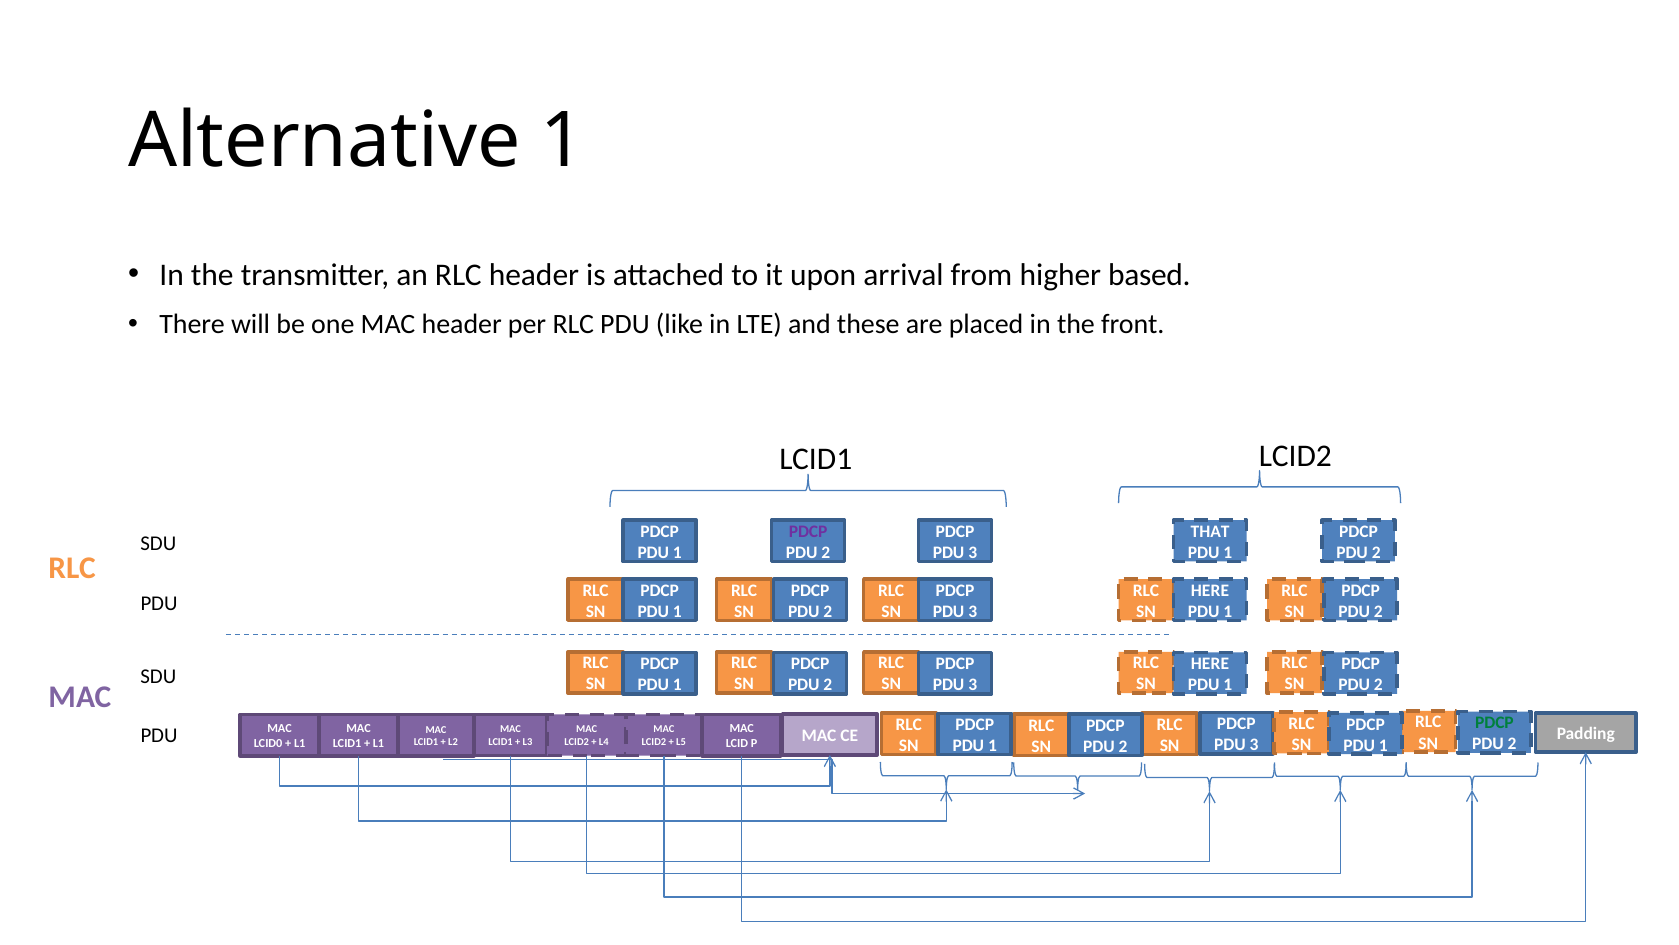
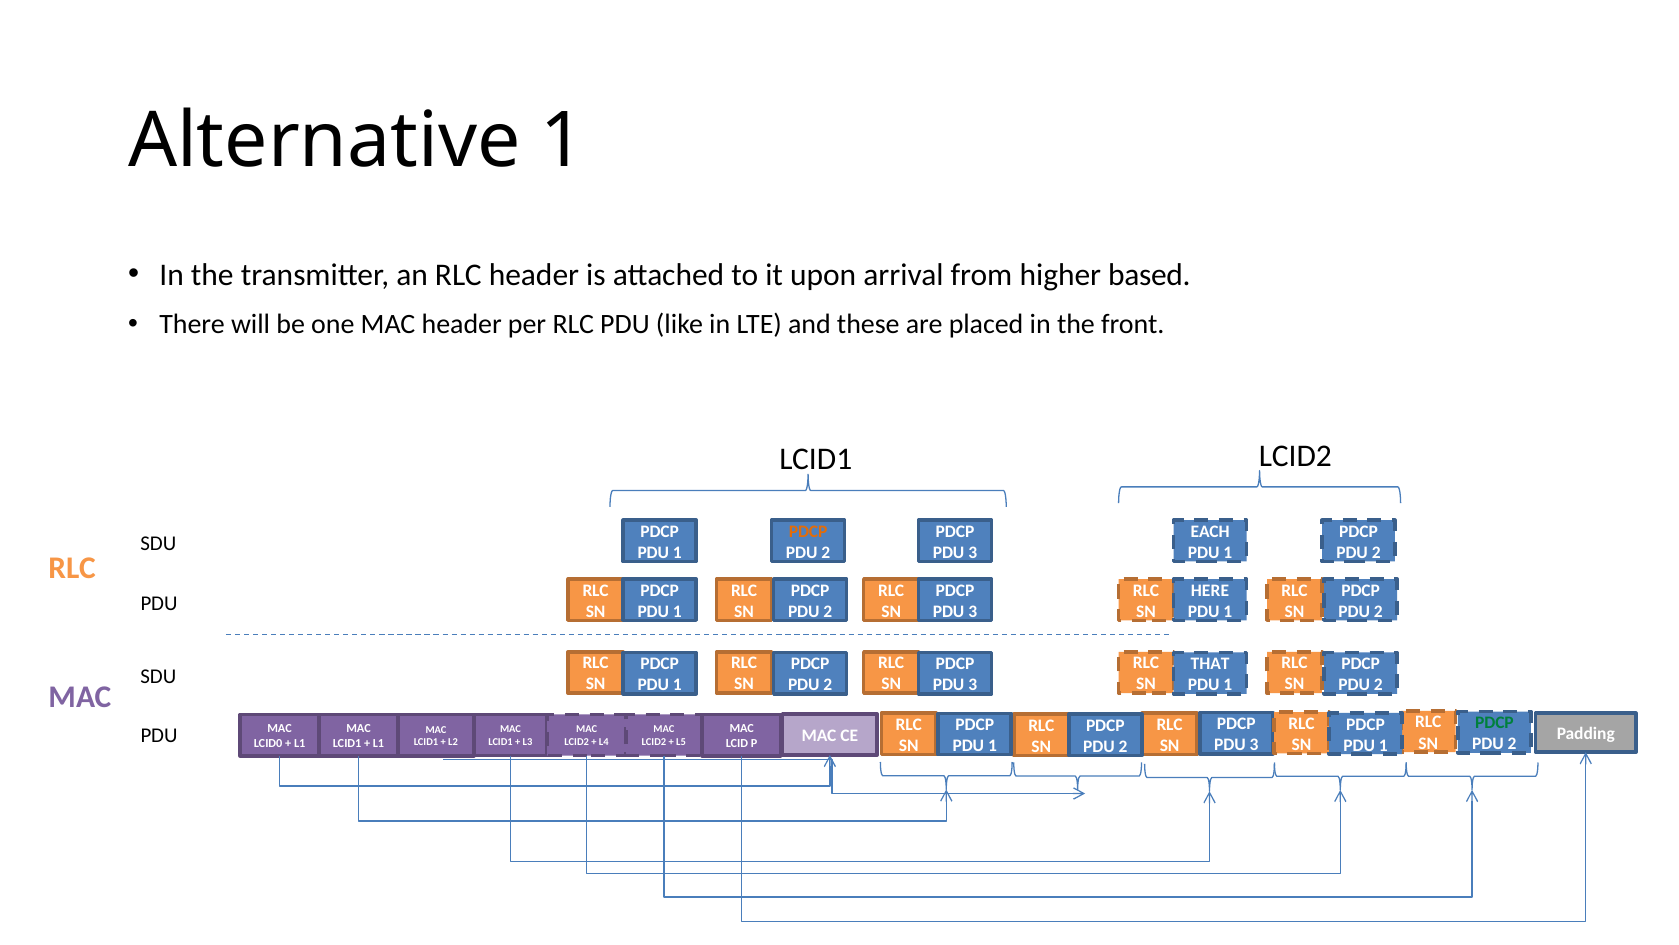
PDCP at (808, 531) colour: purple -> orange
THAT: THAT -> EACH
HERE at (1210, 663): HERE -> THAT
